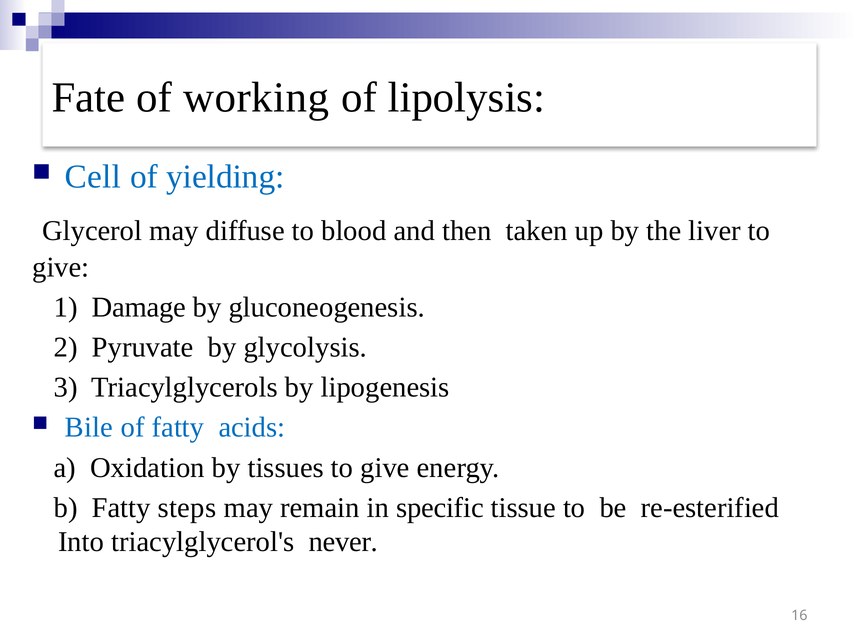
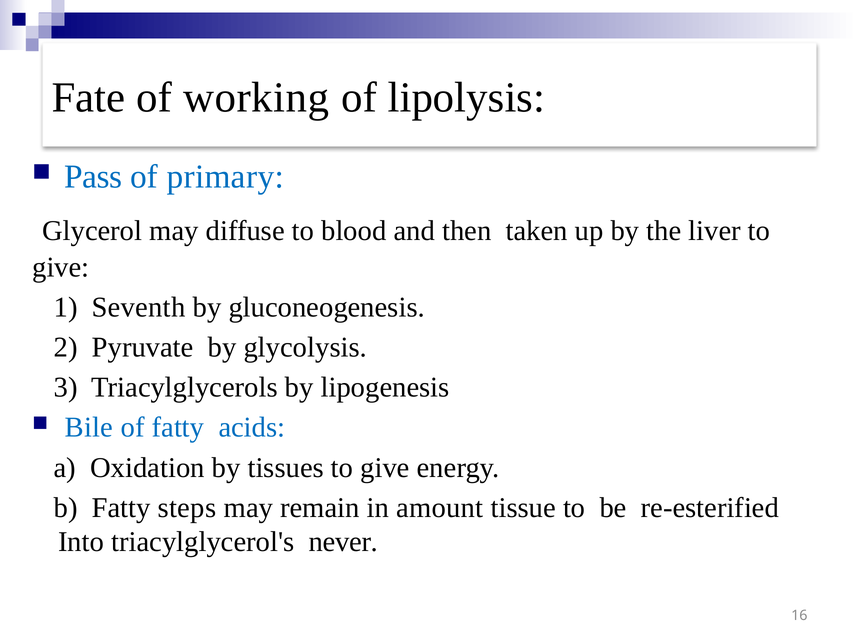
Cell: Cell -> Pass
yielding: yielding -> primary
Damage: Damage -> Seventh
specific: specific -> amount
